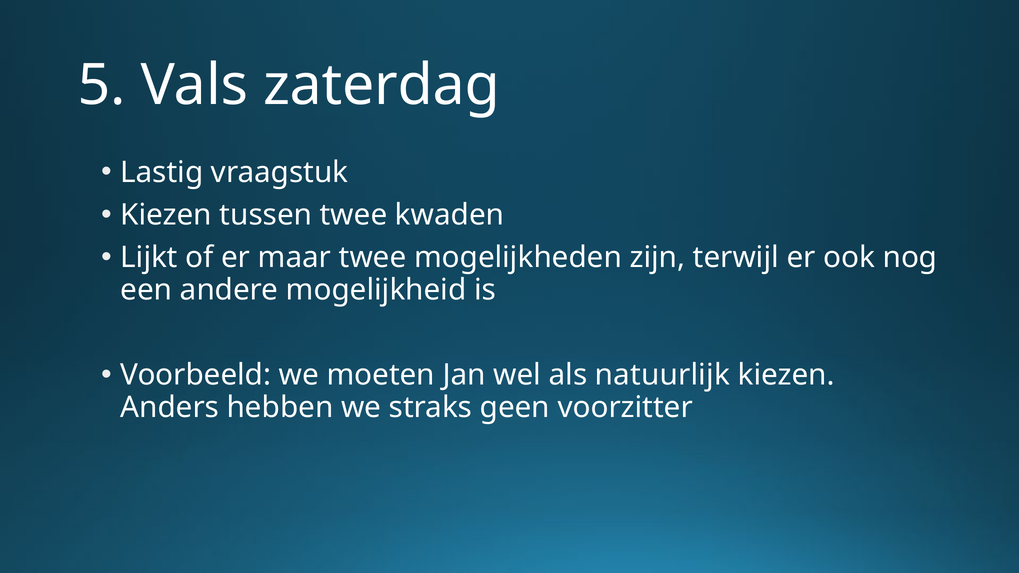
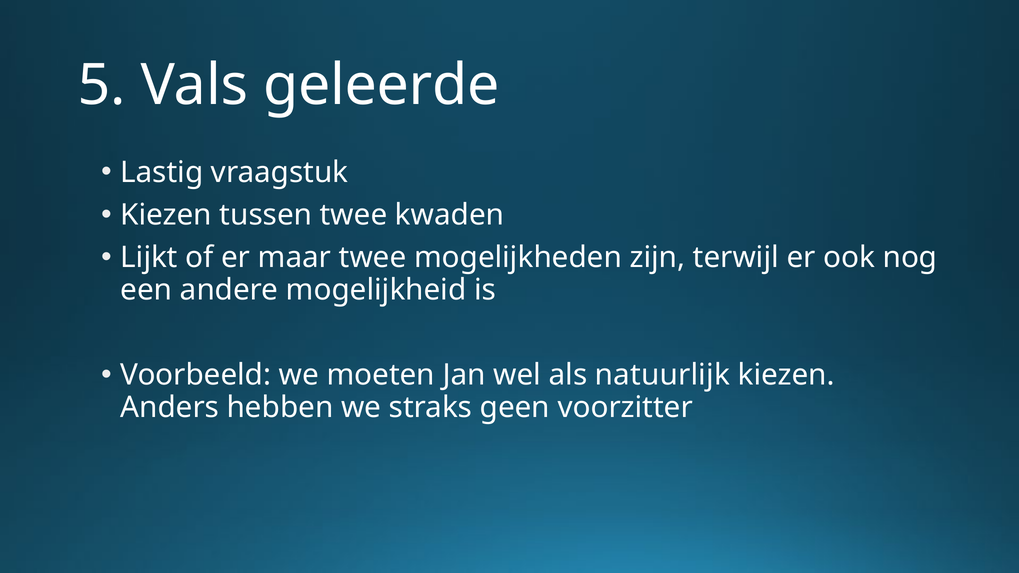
zaterdag: zaterdag -> geleerde
